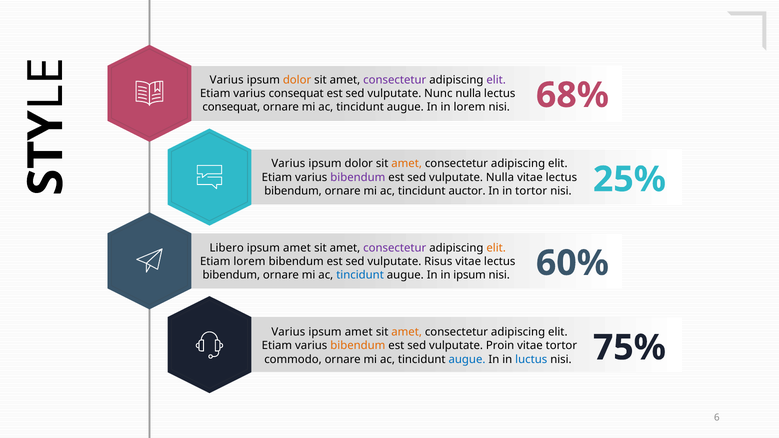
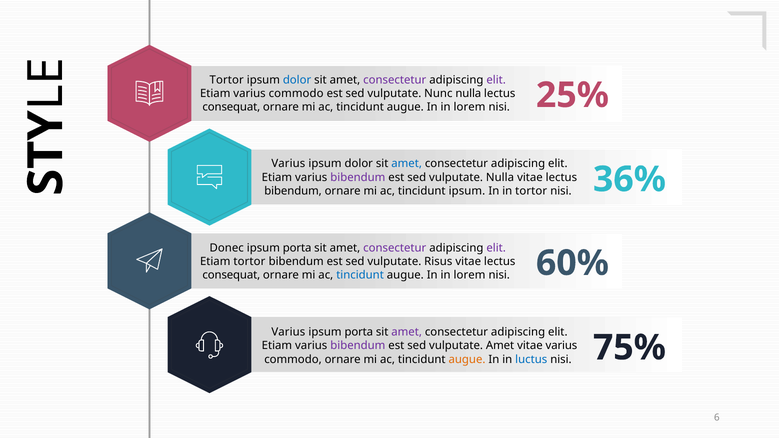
Varius at (227, 80): Varius -> Tortor
dolor at (297, 80) colour: orange -> blue
68%: 68% -> 25%
Etiam varius consequat: consequat -> commodo
amet at (407, 164) colour: orange -> blue
25%: 25% -> 36%
tincidunt auctor: auctor -> ipsum
Libero: Libero -> Donec
amet at (297, 248): amet -> porta
elit at (496, 248) colour: orange -> purple
Etiam lorem: lorem -> tortor
bibendum at (231, 275): bibendum -> consequat
ipsum at (470, 275): ipsum -> lorem
amet at (359, 332): amet -> porta
amet at (407, 332) colour: orange -> purple
bibendum at (358, 346) colour: orange -> purple
vulputate Proin: Proin -> Amet
vitae tortor: tortor -> varius
augue at (467, 359) colour: blue -> orange
